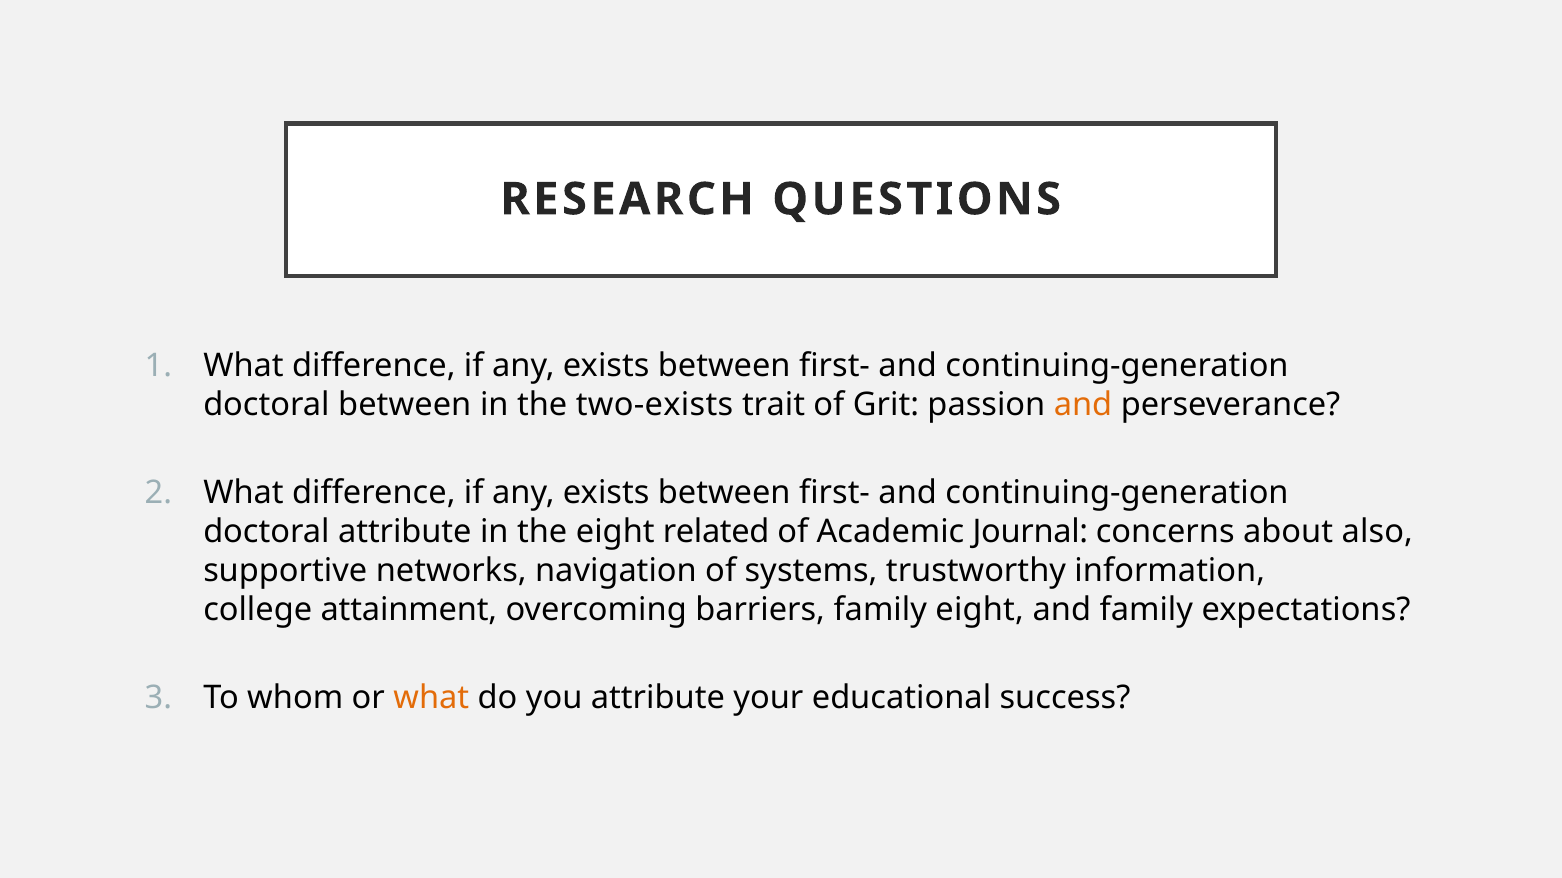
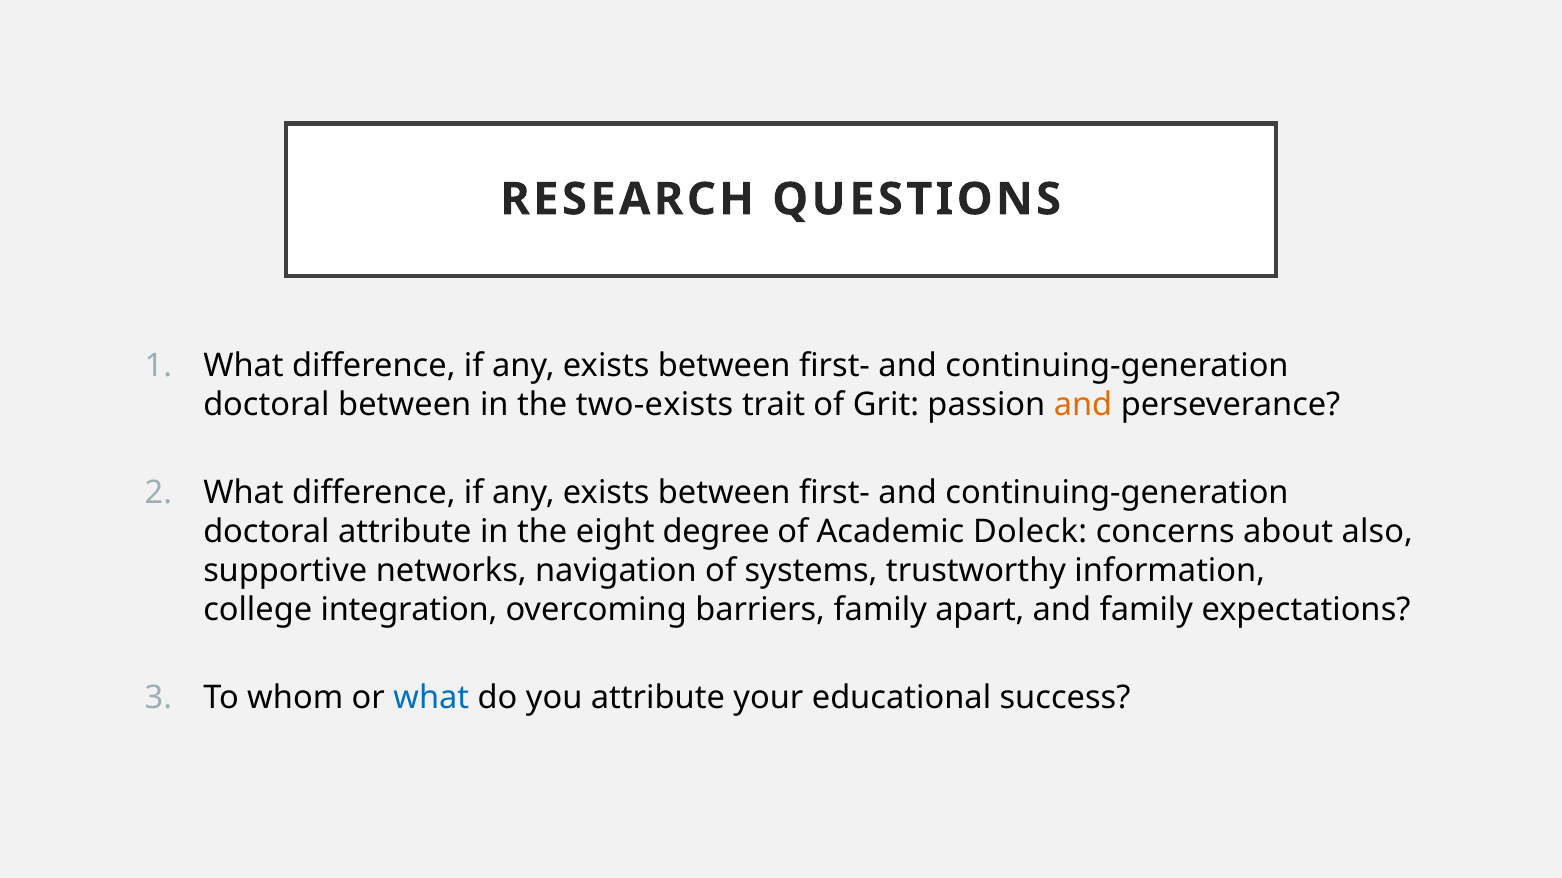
related: related -> degree
Journal: Journal -> Doleck
attainment: attainment -> integration
family eight: eight -> apart
what at (431, 698) colour: orange -> blue
